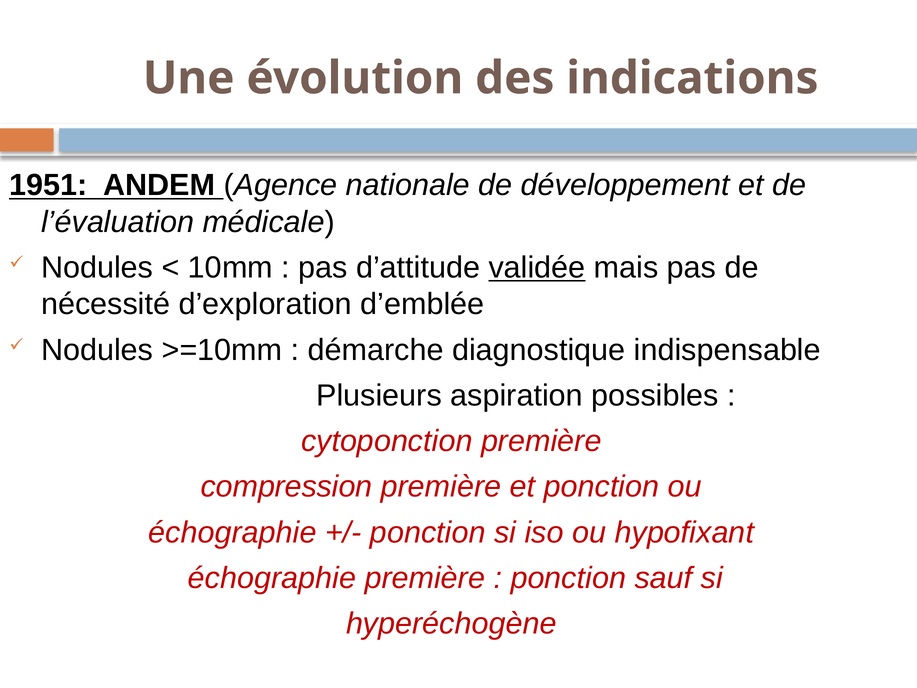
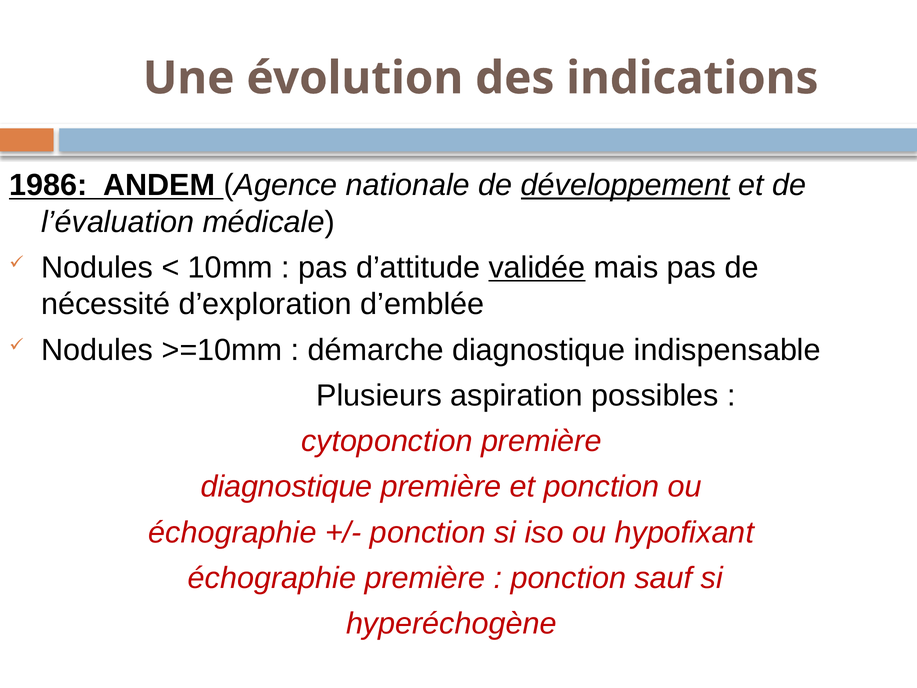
1951: 1951 -> 1986
développement underline: none -> present
compression at (287, 487): compression -> diagnostique
